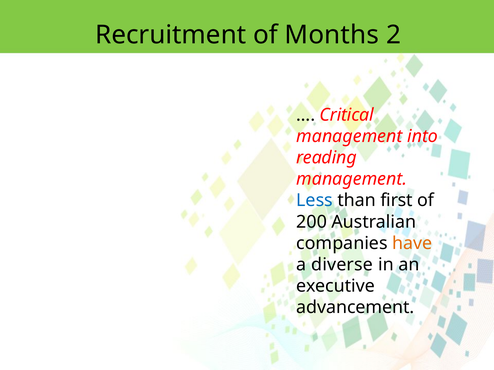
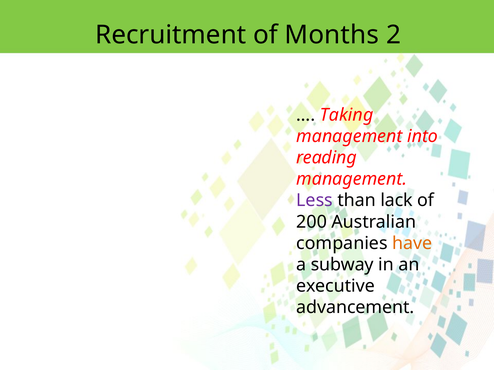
Critical: Critical -> Taking
Less colour: blue -> purple
first: first -> lack
diverse: diverse -> subway
